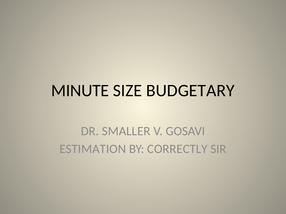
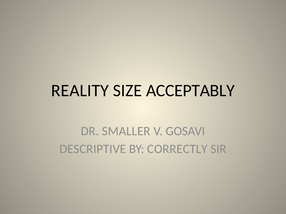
MINUTE: MINUTE -> REALITY
BUDGETARY: BUDGETARY -> ACCEPTABLY
ESTIMATION: ESTIMATION -> DESCRIPTIVE
